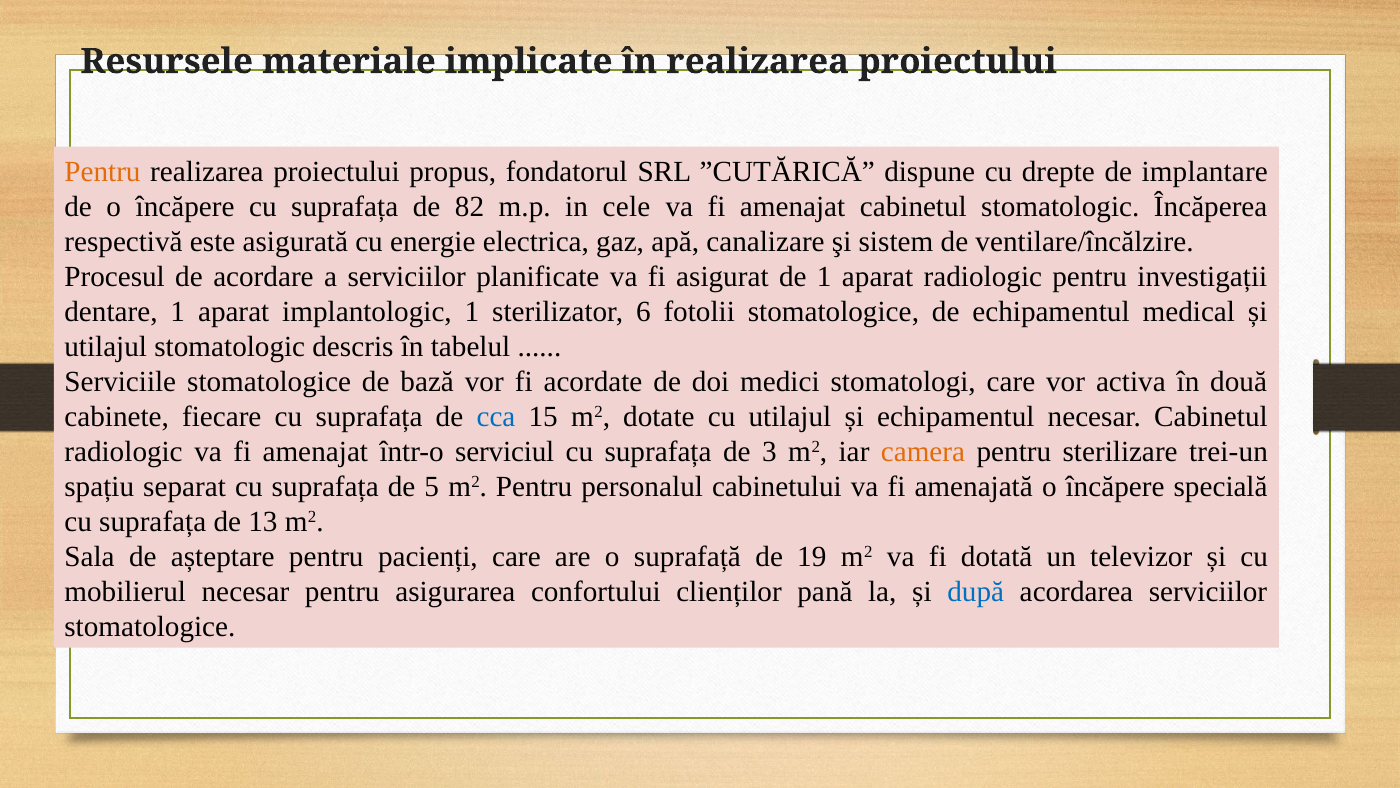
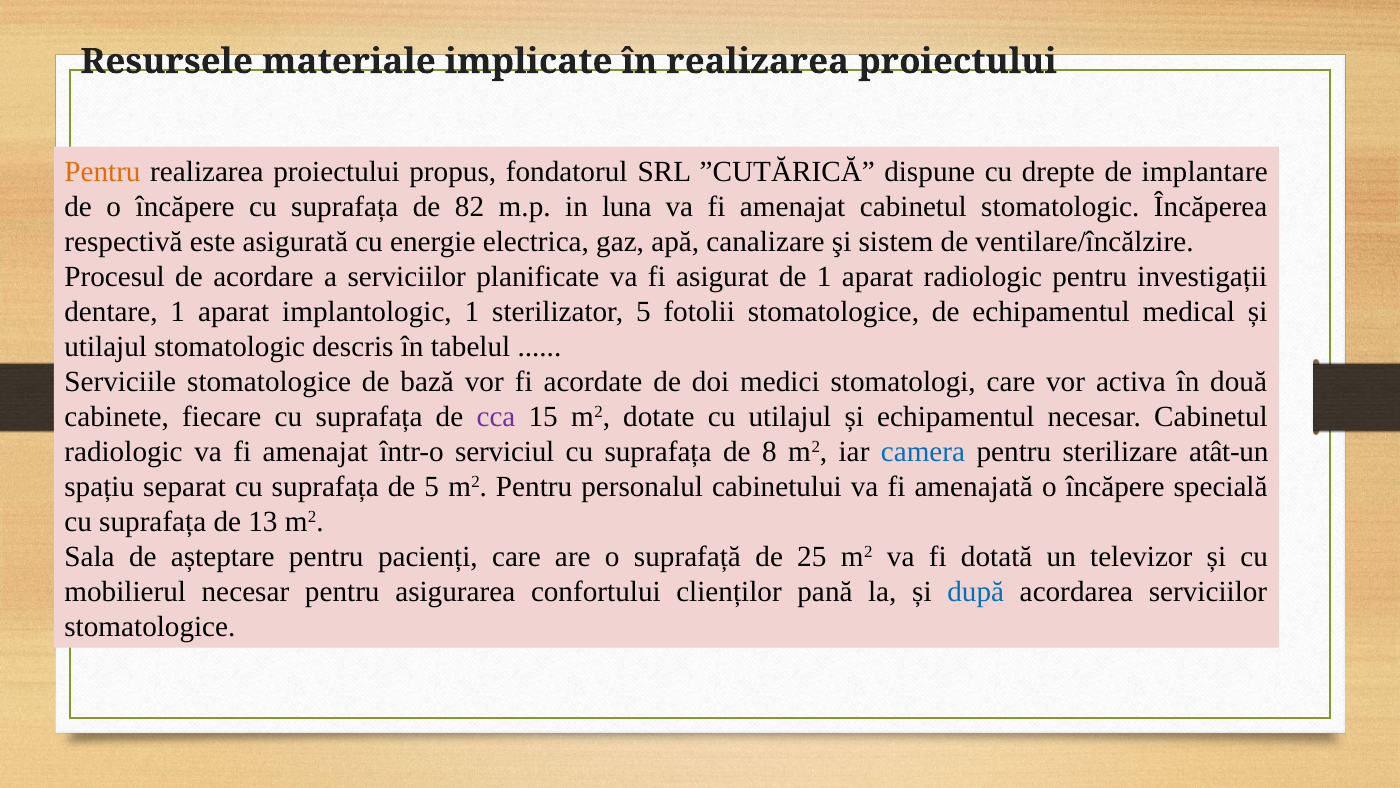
cele: cele -> luna
sterilizator 6: 6 -> 5
cca colour: blue -> purple
3: 3 -> 8
camera colour: orange -> blue
trei-un: trei-un -> atât-un
19: 19 -> 25
